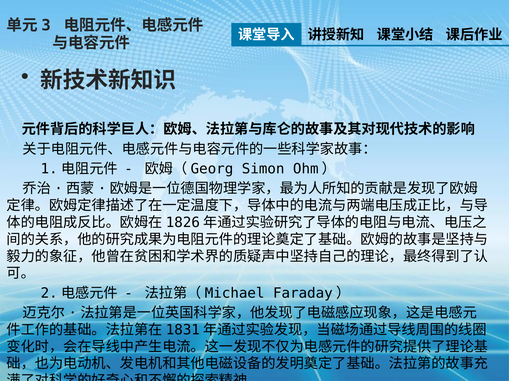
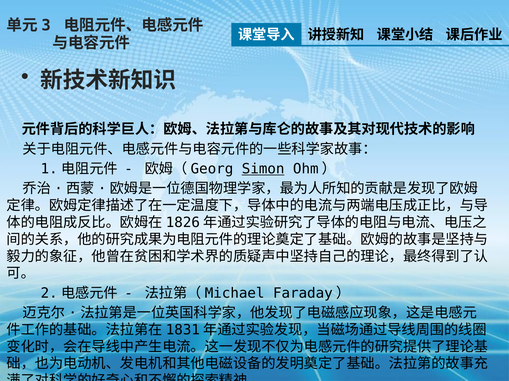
Simon underline: none -> present
